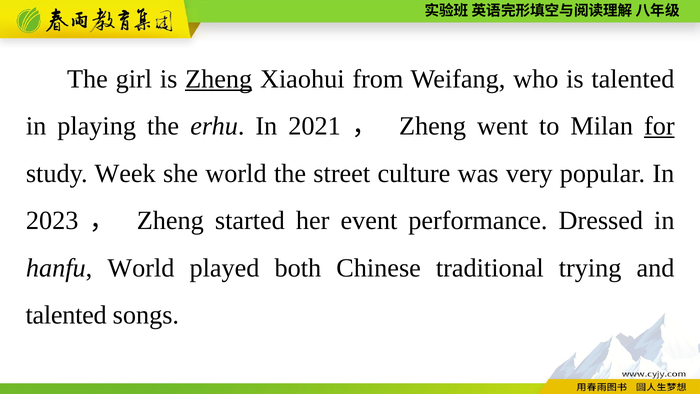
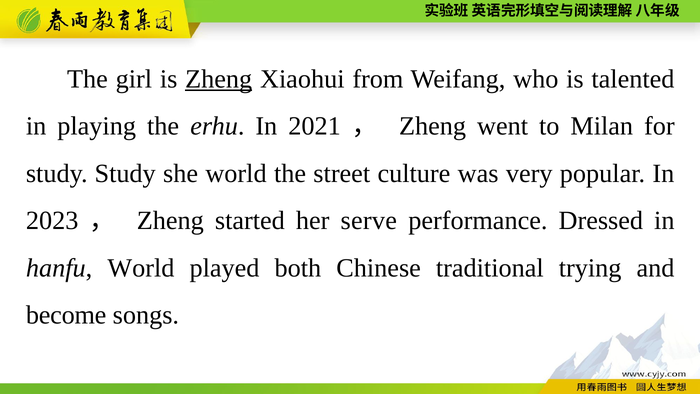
for underline: present -> none
study Week: Week -> Study
event: event -> serve
talented at (66, 315): talented -> become
